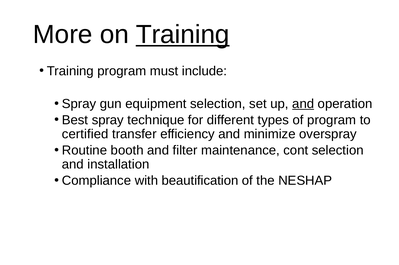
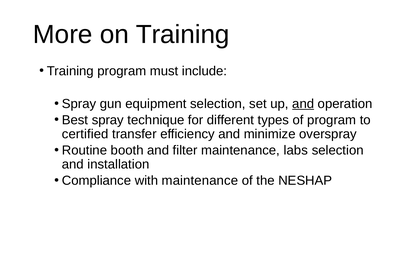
Training at (183, 35) underline: present -> none
cont: cont -> labs
with beautification: beautification -> maintenance
